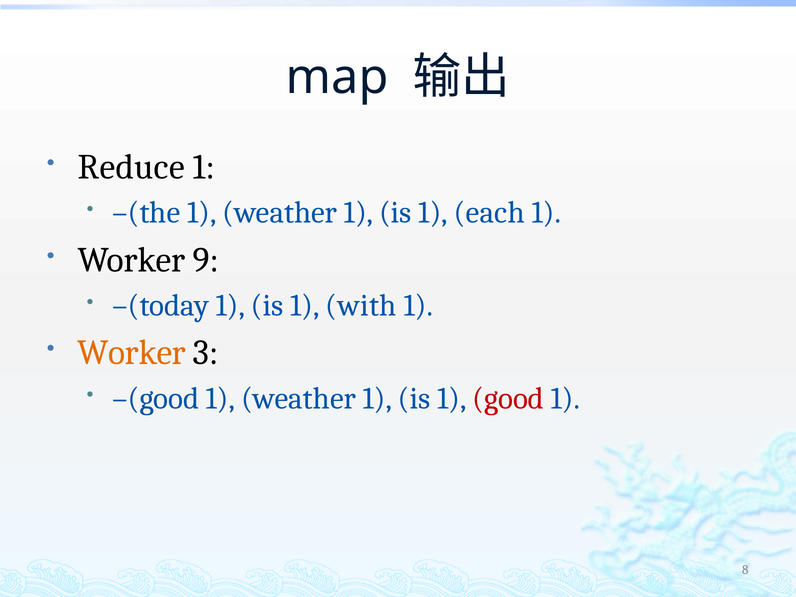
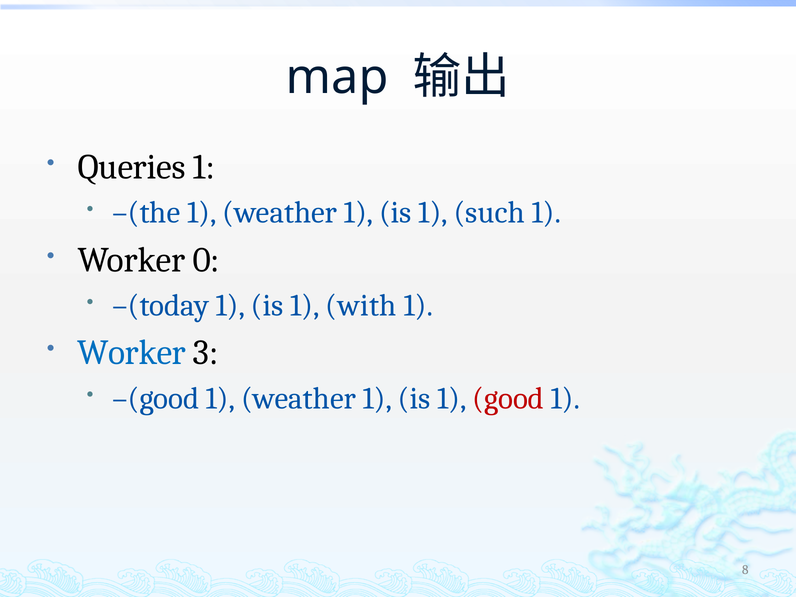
Reduce: Reduce -> Queries
each: each -> such
9: 9 -> 0
Worker at (132, 353) colour: orange -> blue
